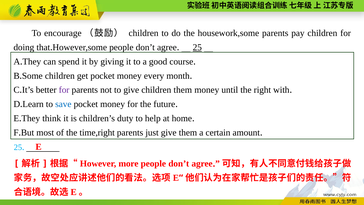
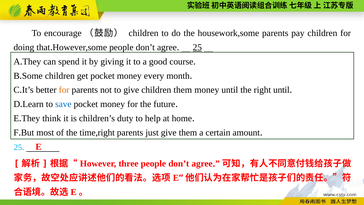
for at (64, 90) colour: purple -> orange
right with: with -> until
more: more -> three
